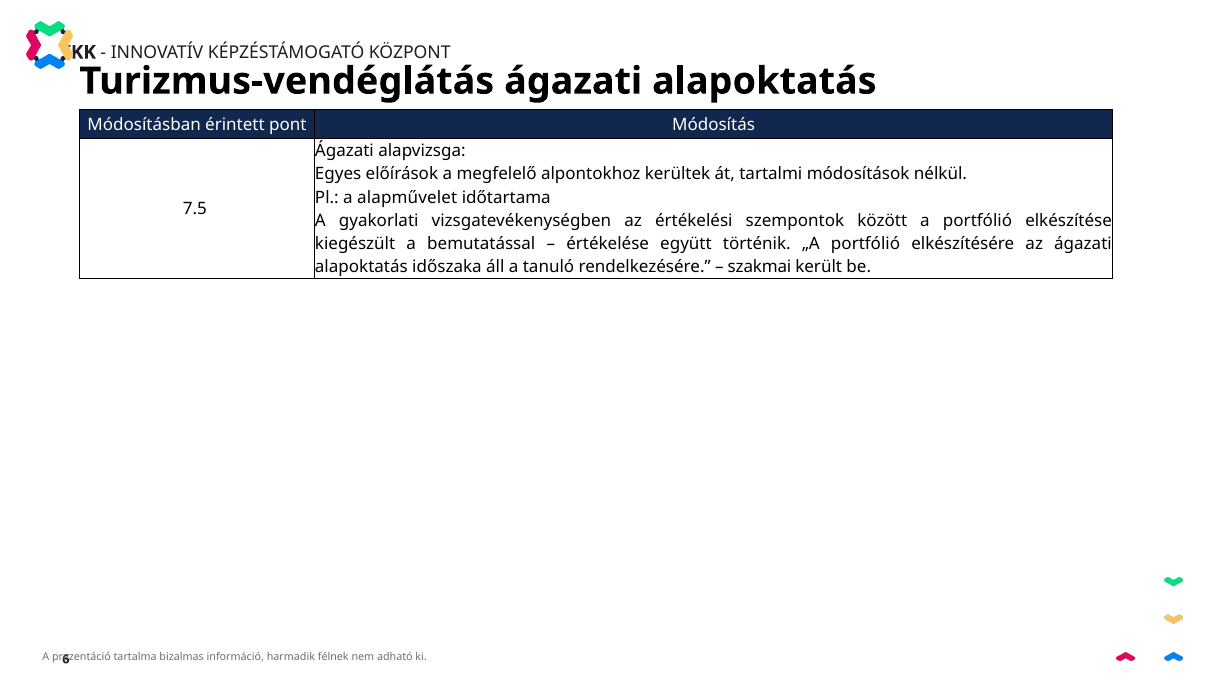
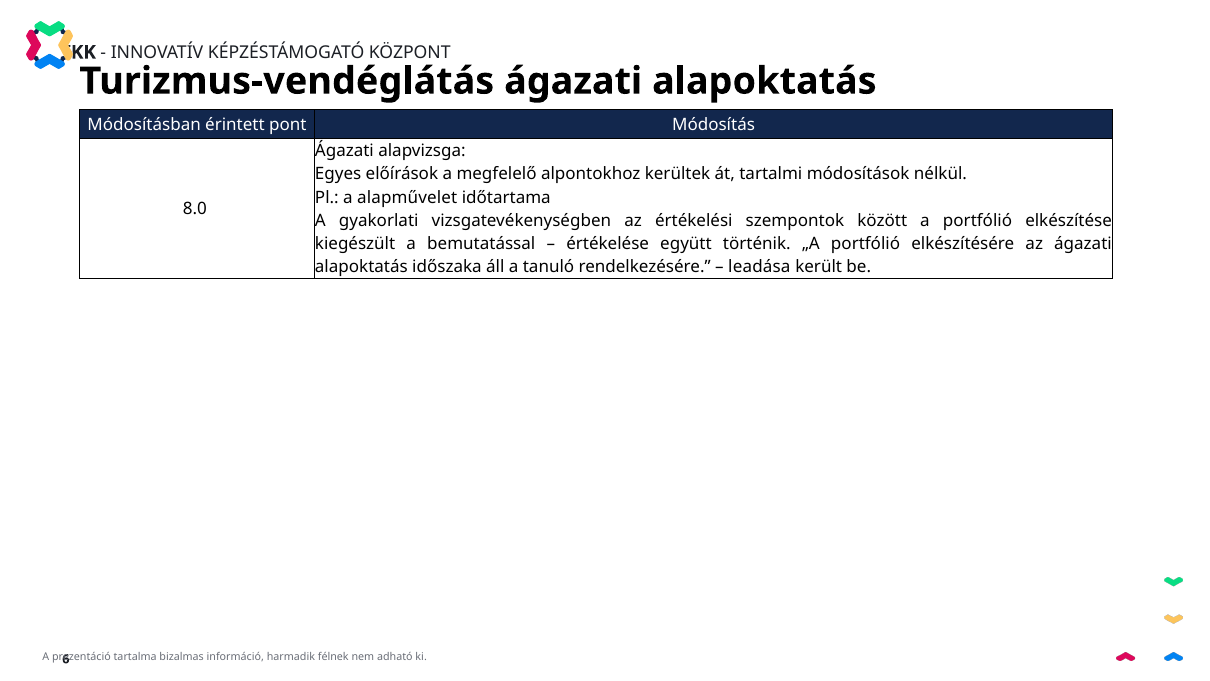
7.5: 7.5 -> 8.0
szakmai: szakmai -> leadása
